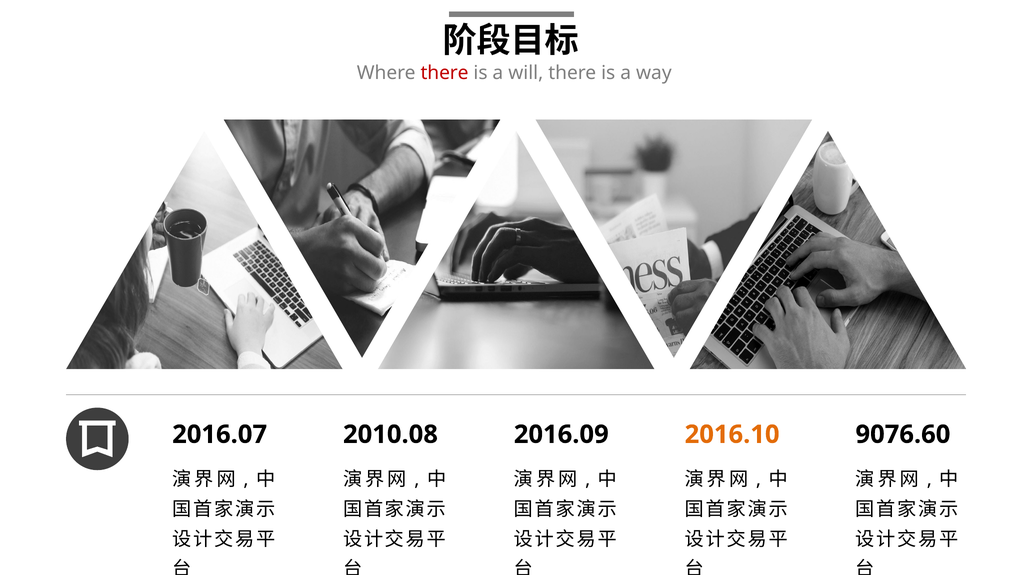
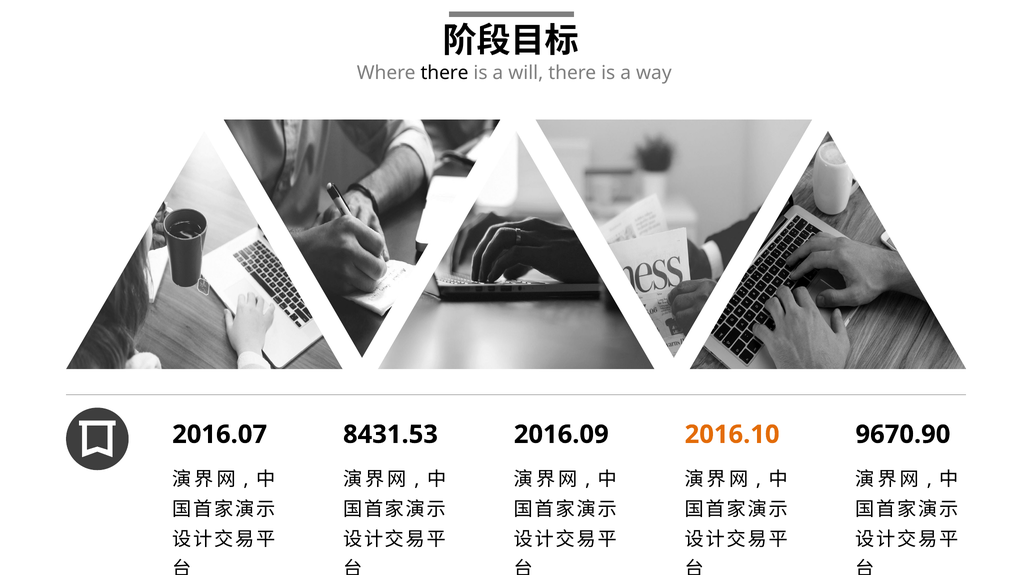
there at (445, 73) colour: red -> black
2010.08: 2010.08 -> 8431.53
9076.60: 9076.60 -> 9670.90
